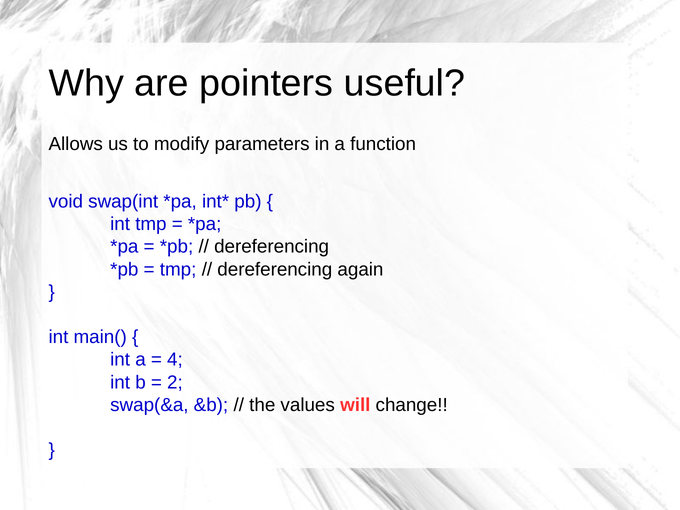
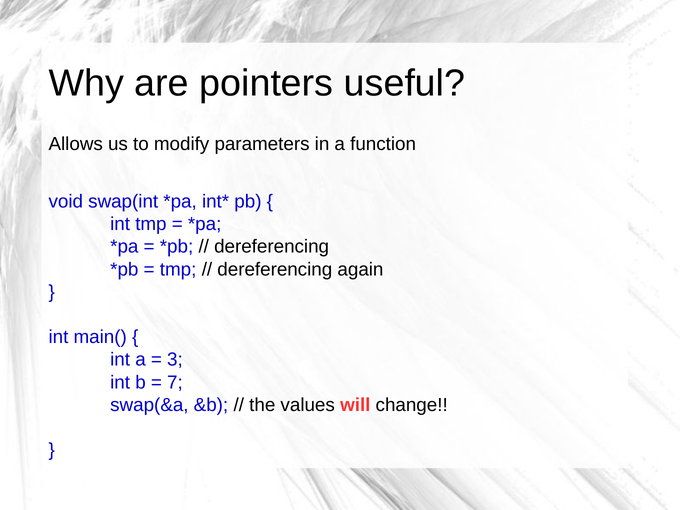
4: 4 -> 3
2: 2 -> 7
